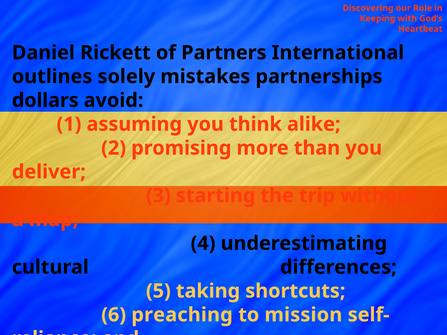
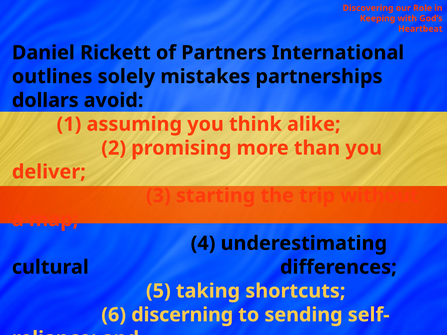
preaching: preaching -> discerning
mission: mission -> sending
